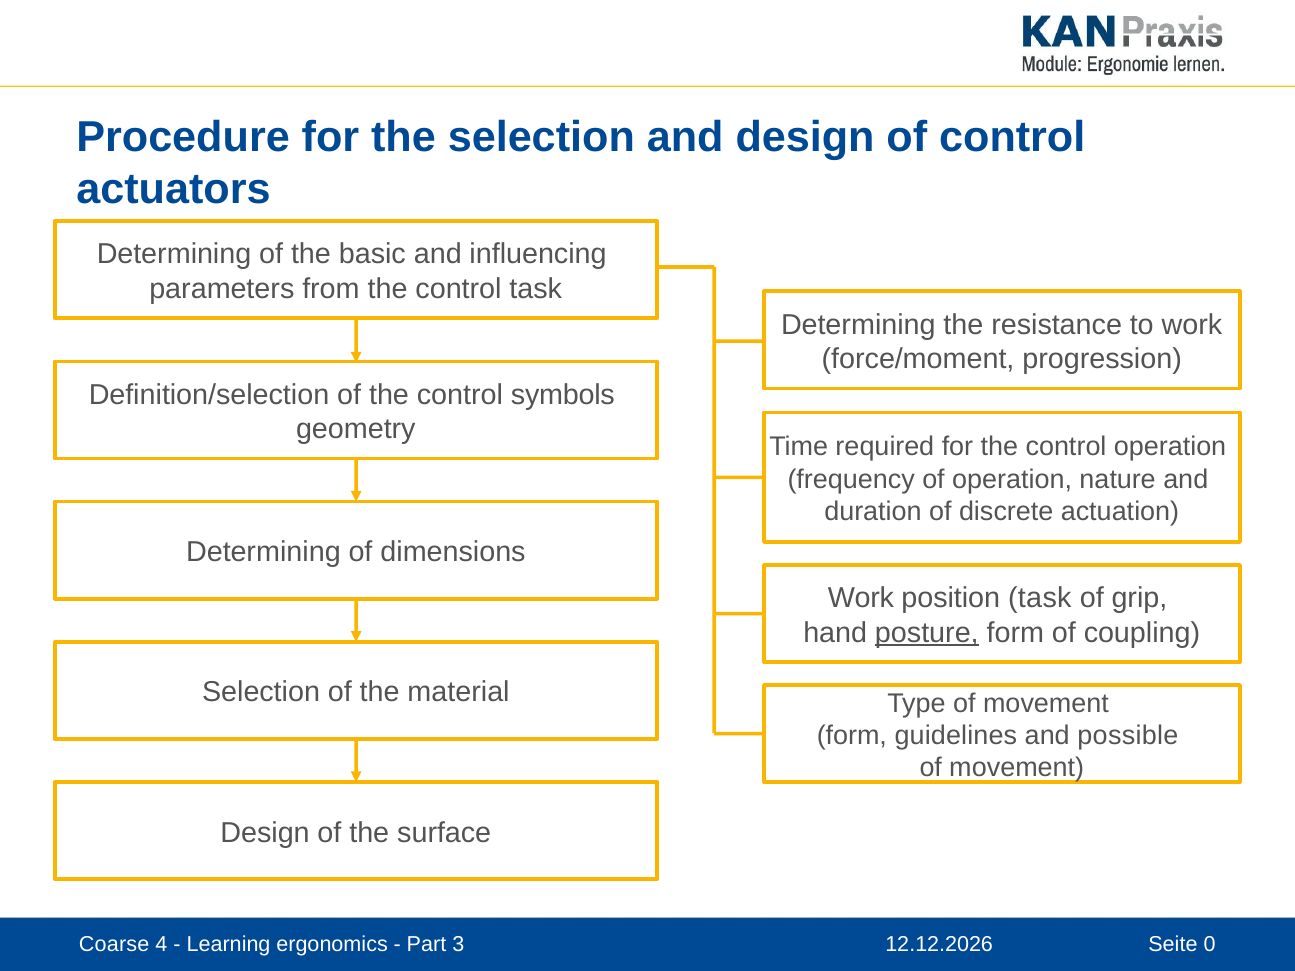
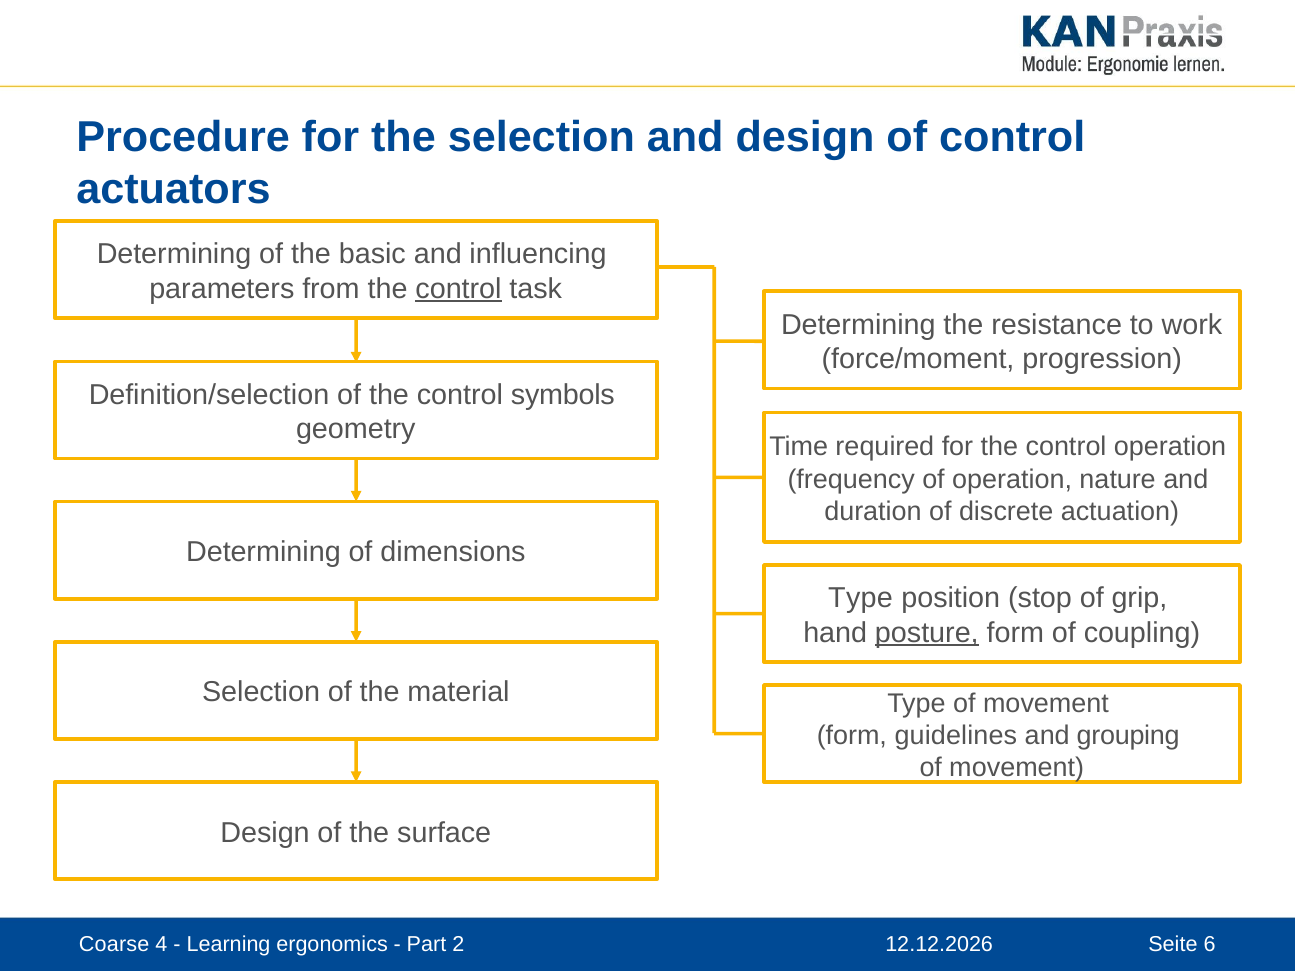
control at (459, 289) underline: none -> present
Work at (861, 598): Work -> Type
position task: task -> stop
possible: possible -> grouping
3: 3 -> 2
0: 0 -> 6
